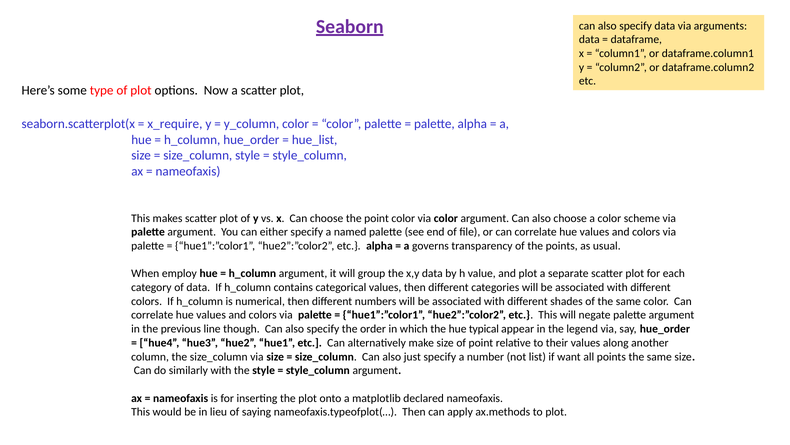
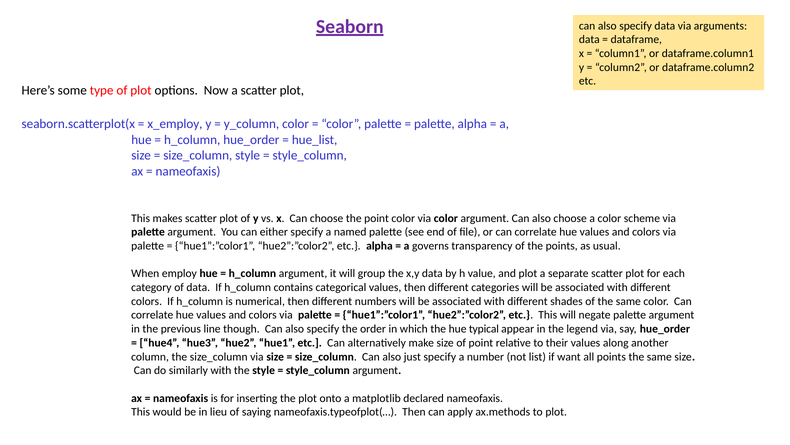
x_require: x_require -> x_employ
